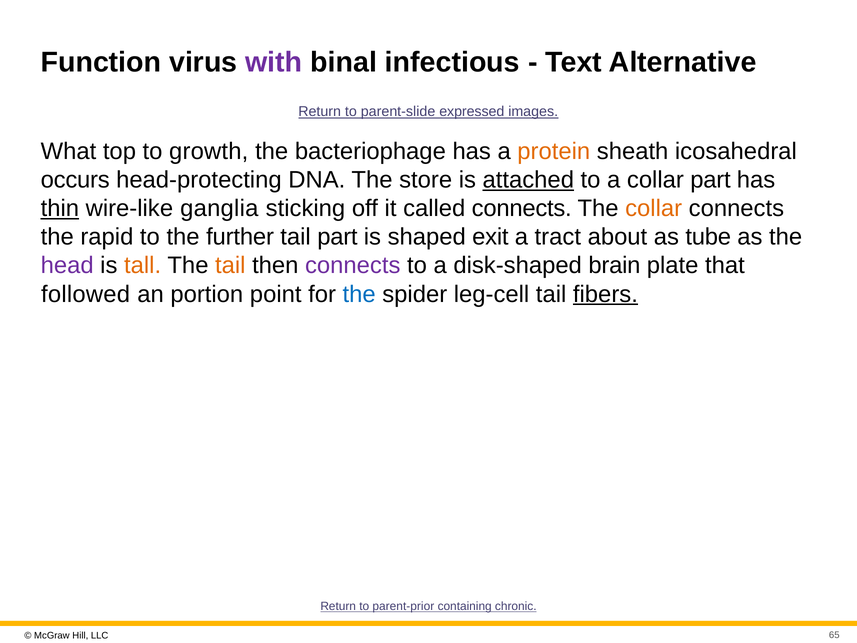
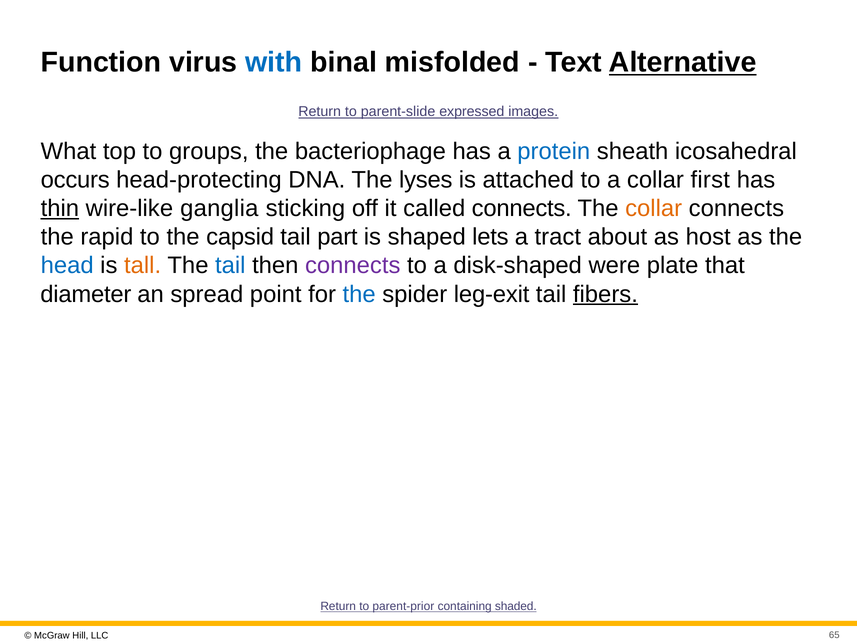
with colour: purple -> blue
infectious: infectious -> misfolded
Alternative underline: none -> present
growth: growth -> groups
protein colour: orange -> blue
store: store -> lyses
attached underline: present -> none
collar part: part -> first
further: further -> capsid
exit: exit -> lets
tube: tube -> host
head colour: purple -> blue
tail at (230, 266) colour: orange -> blue
brain: brain -> were
followed: followed -> diameter
portion: portion -> spread
leg-cell: leg-cell -> leg-exit
chronic: chronic -> shaded
